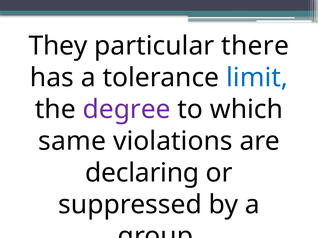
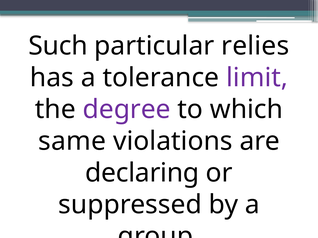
They: They -> Such
there: there -> relies
limit colour: blue -> purple
